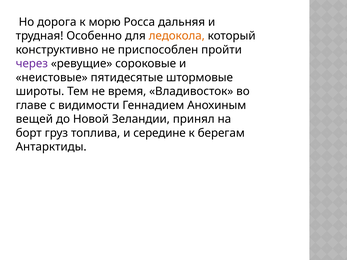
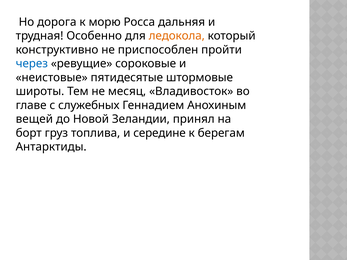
через colour: purple -> blue
время: время -> месяц
видимости: видимости -> служебных
